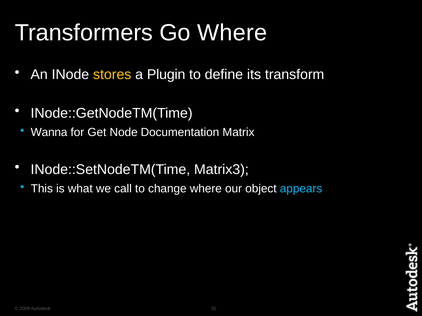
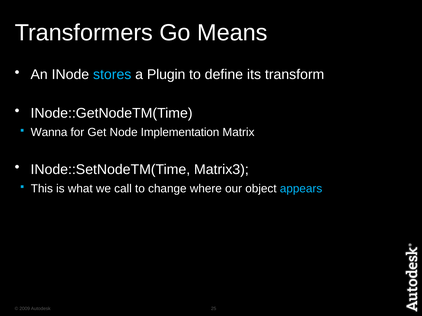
Go Where: Where -> Means
stores colour: yellow -> light blue
Documentation: Documentation -> Implementation
